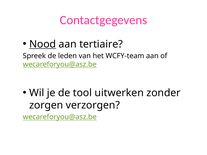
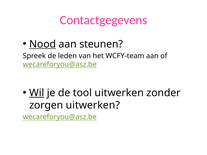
tertiaire: tertiaire -> steunen
Wil underline: none -> present
zorgen verzorgen: verzorgen -> uitwerken
